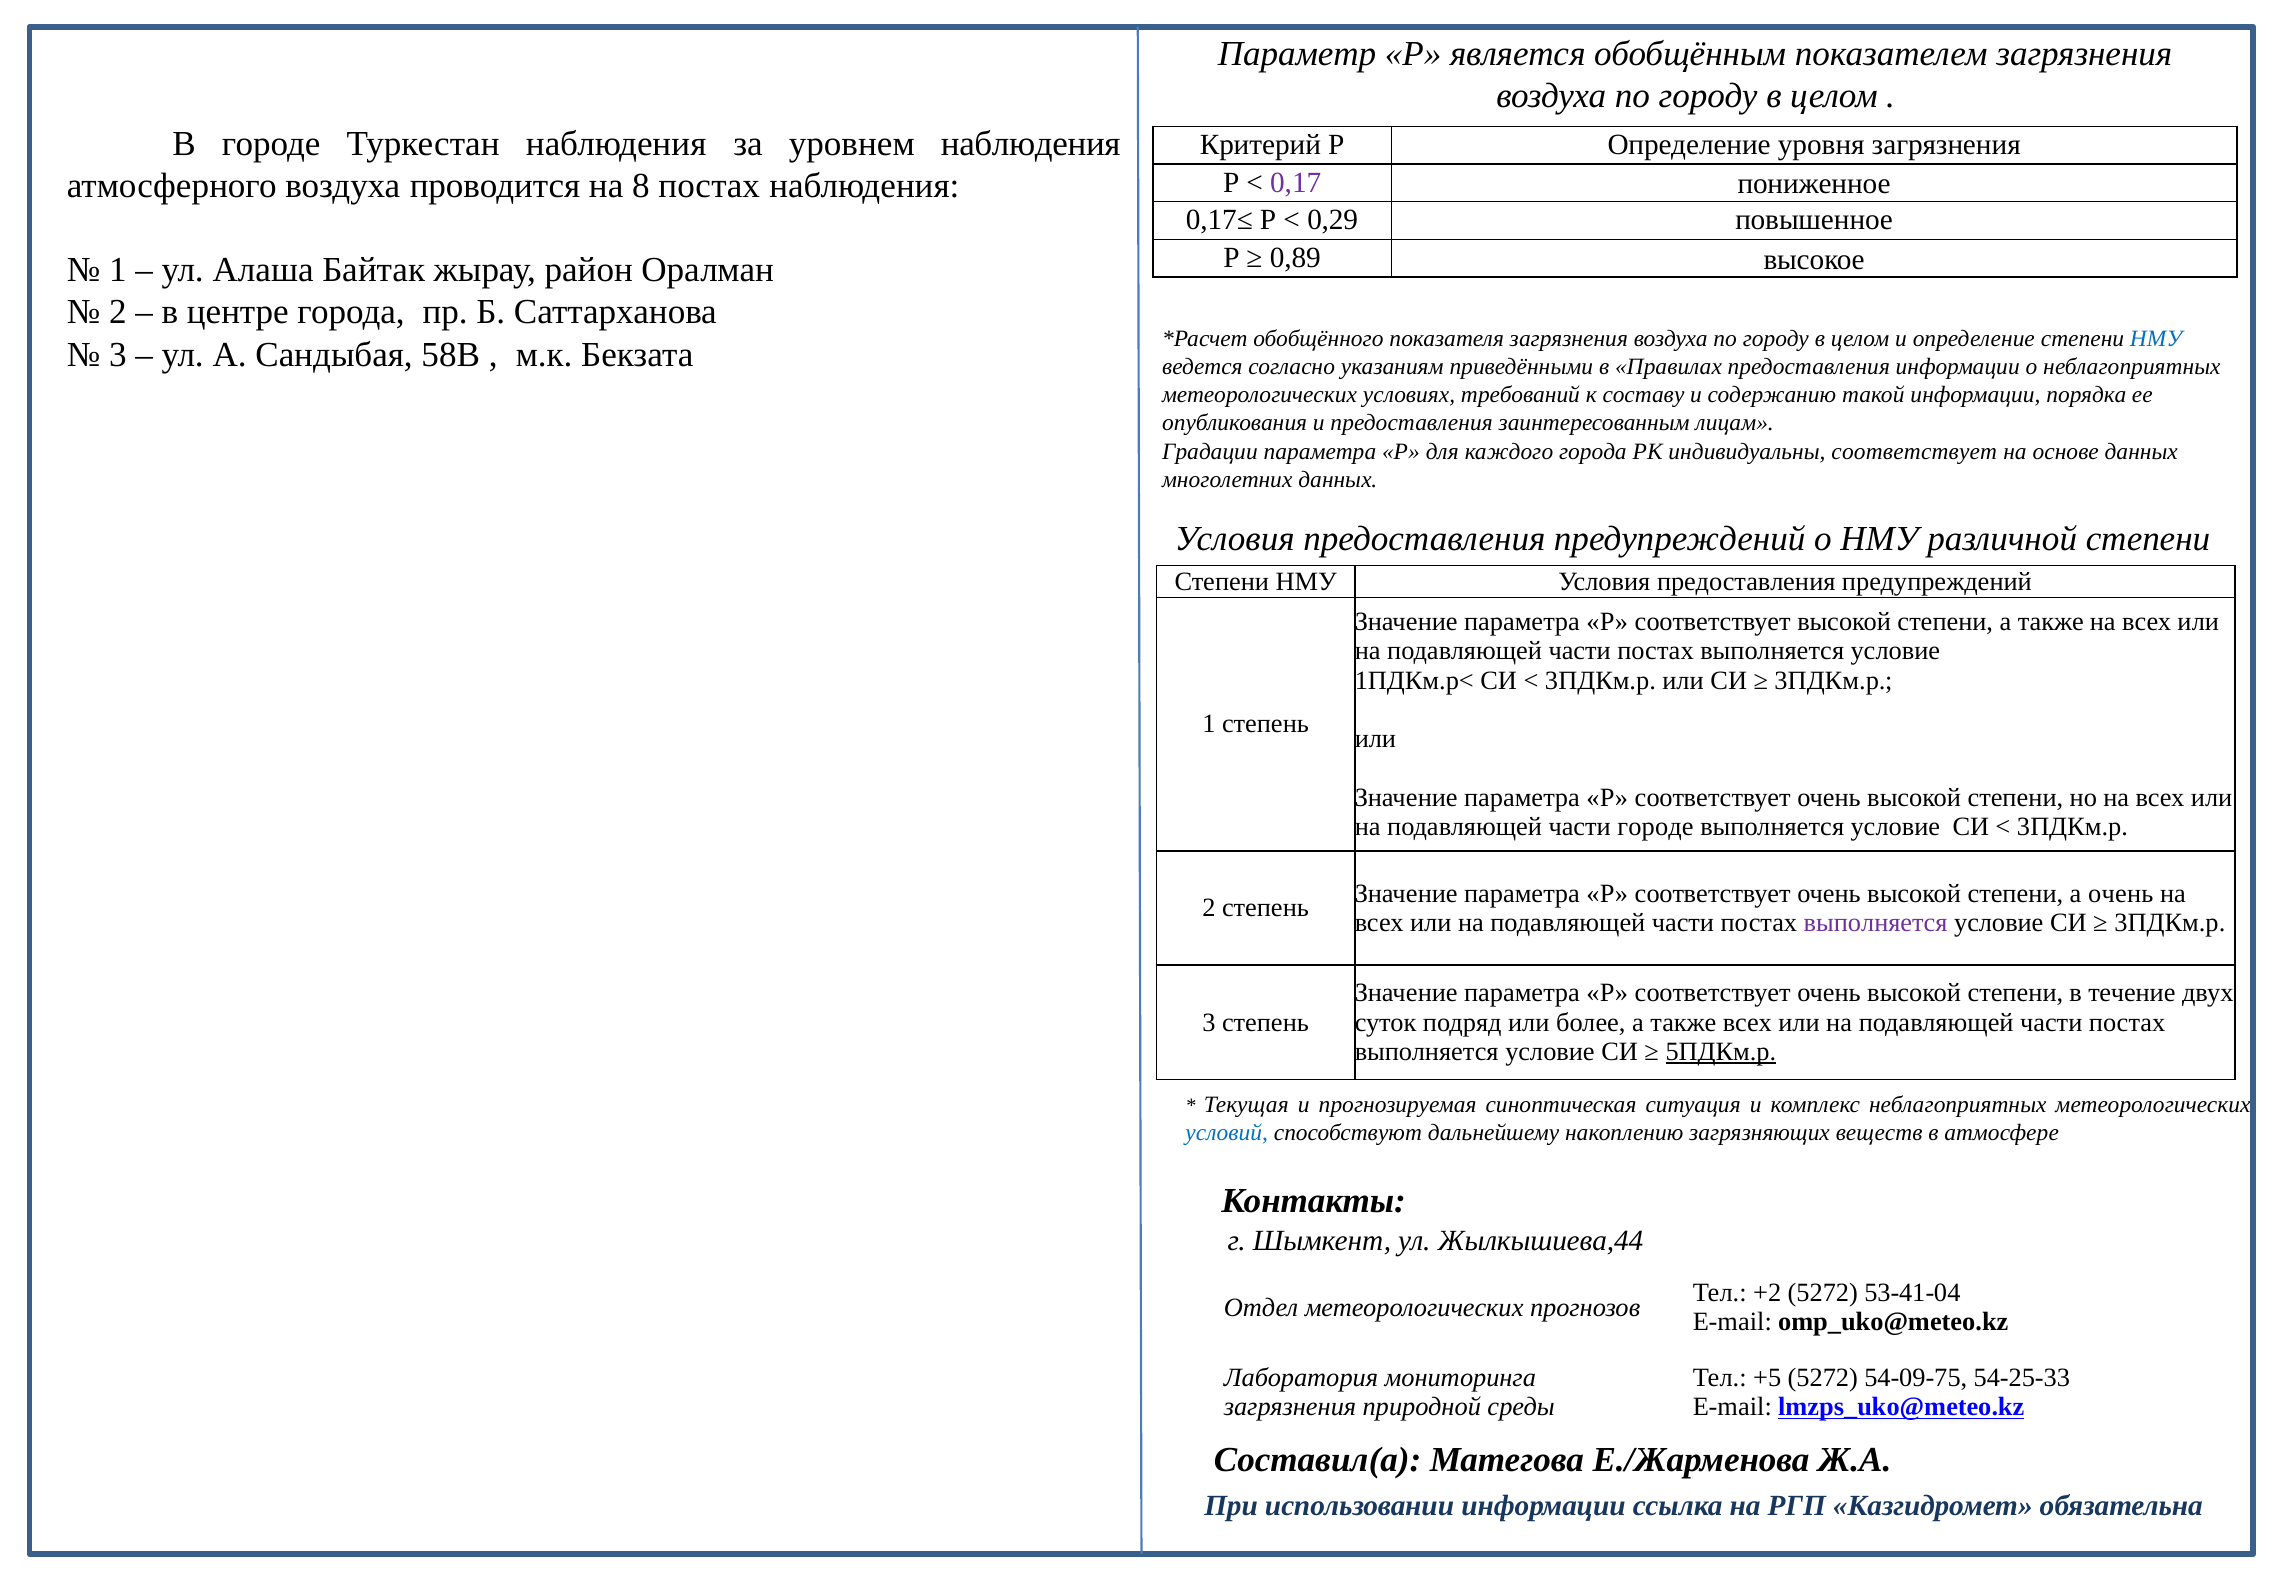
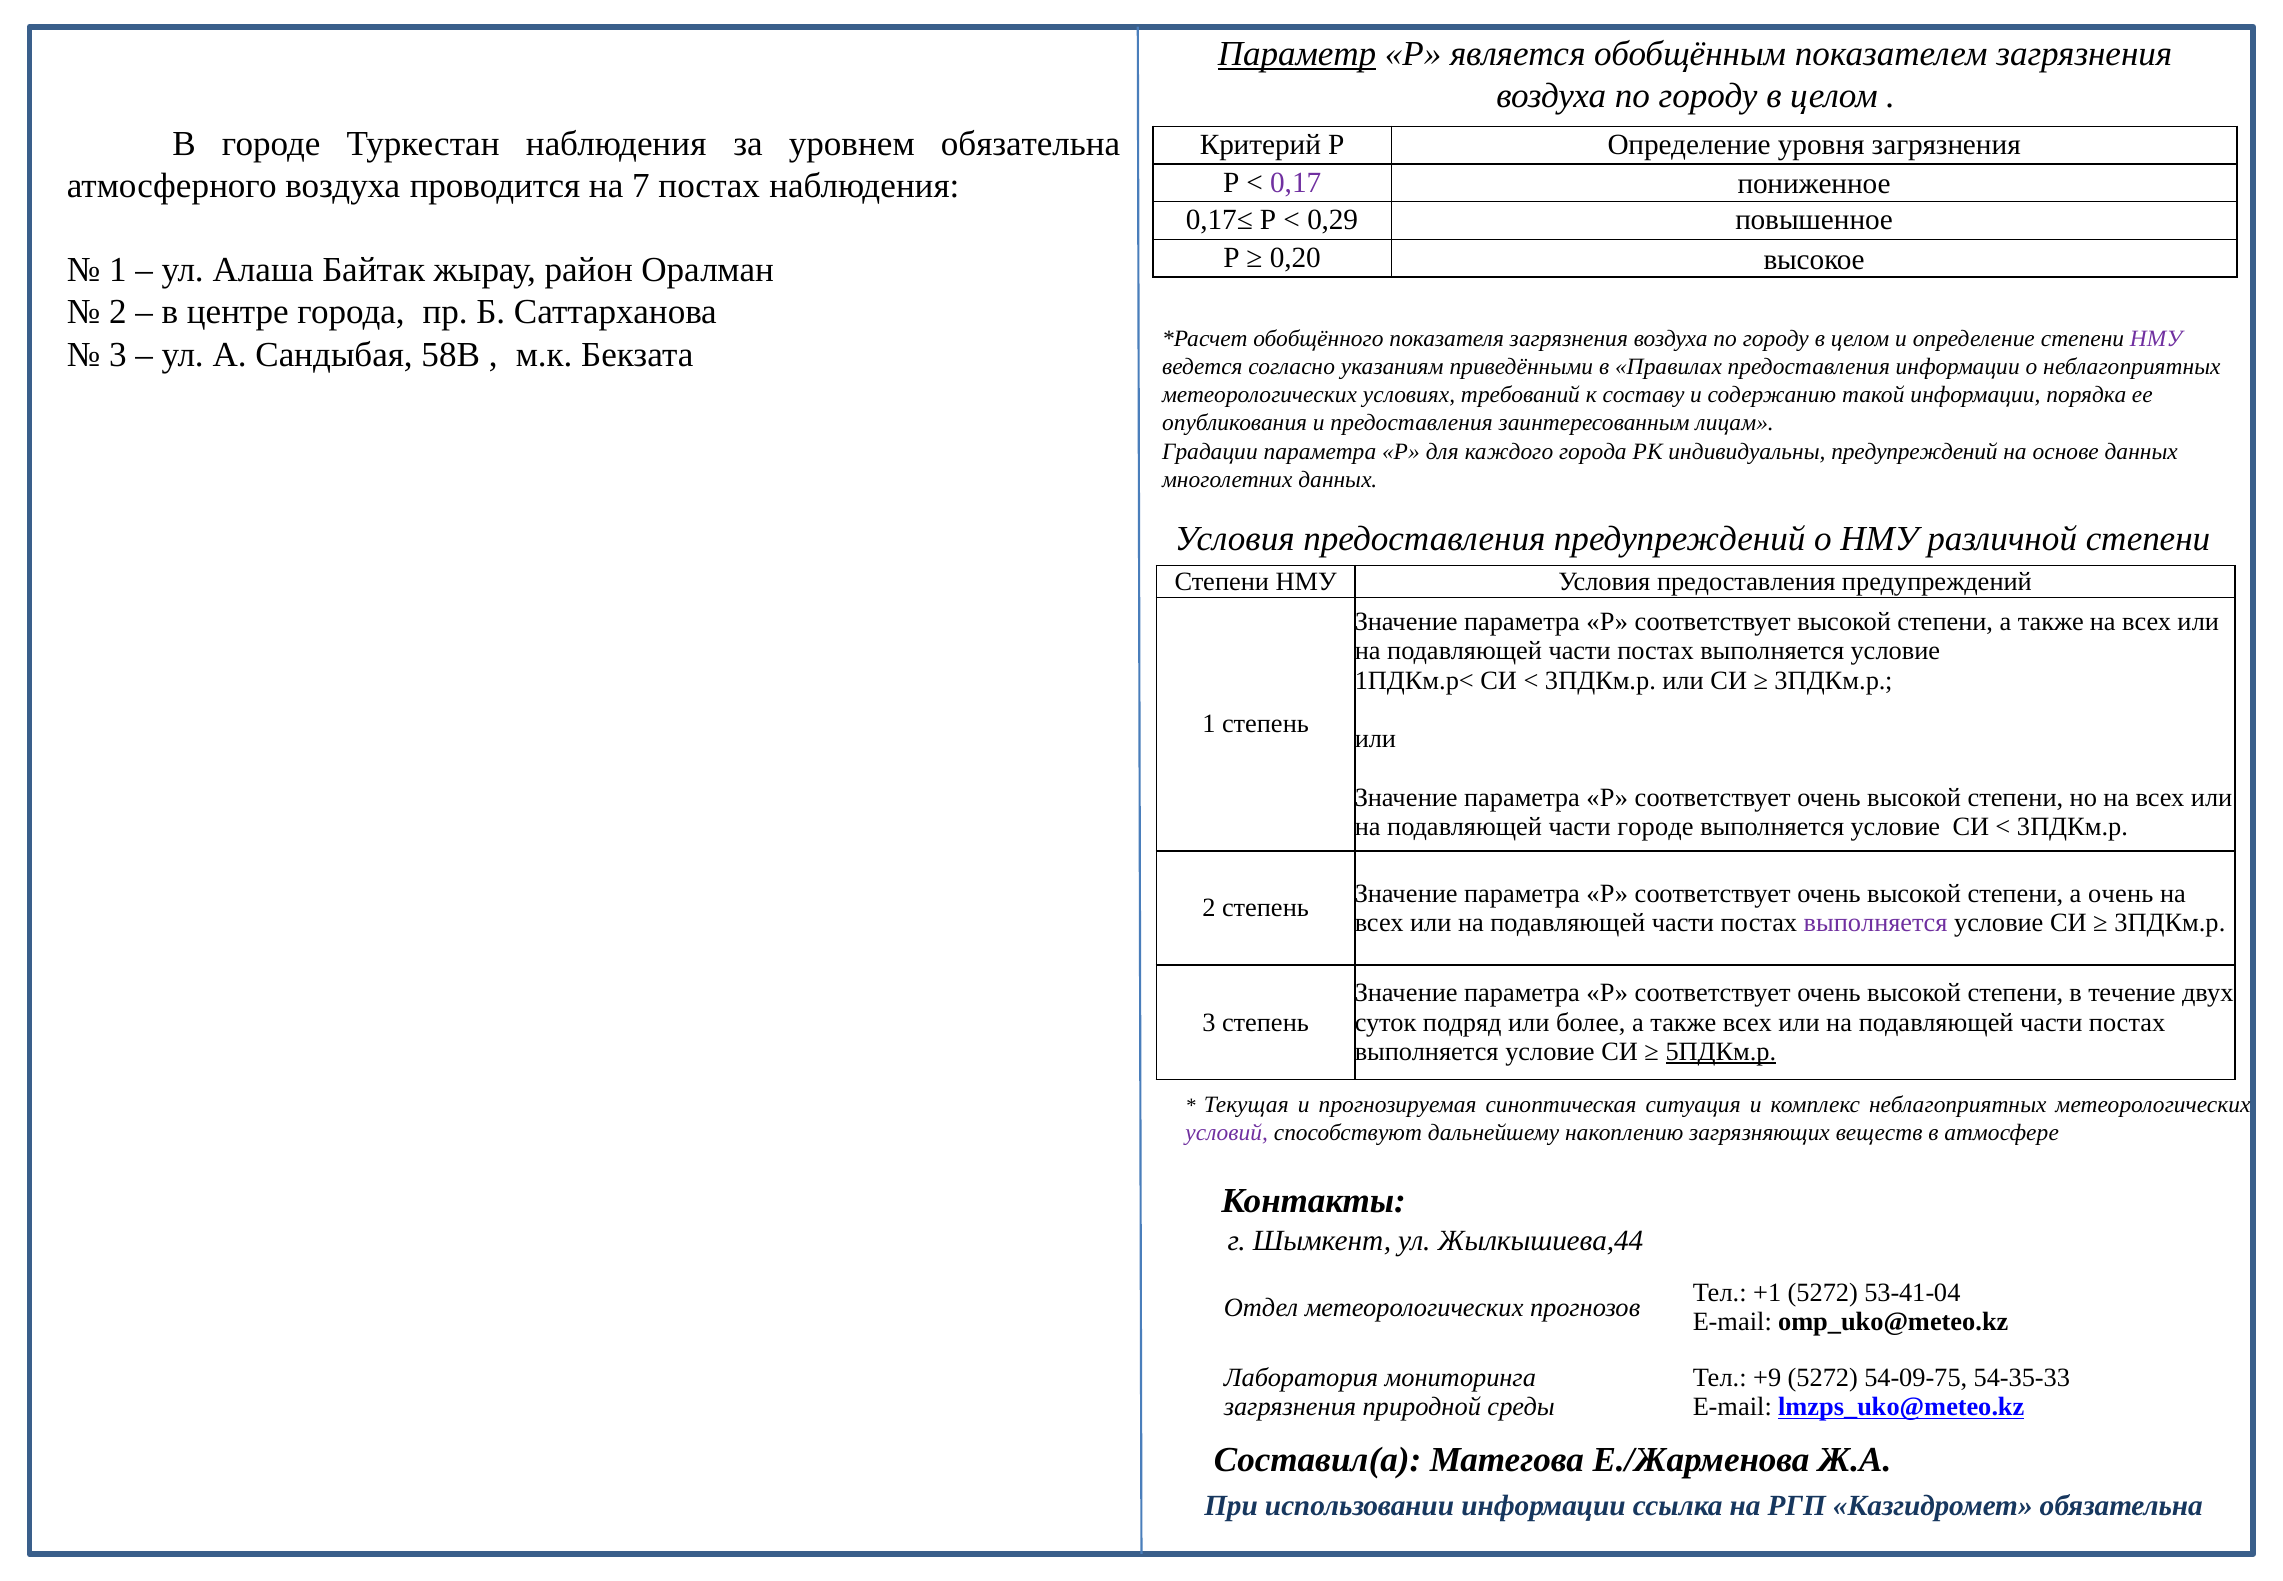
Параметр underline: none -> present
уровнем наблюдения: наблюдения -> обязательна
8: 8 -> 7
0,89: 0,89 -> 0,20
НМУ at (2156, 339) colour: blue -> purple
индивидуальны соответствует: соответствует -> предупреждений
условий colour: blue -> purple
+2: +2 -> +1
+5: +5 -> +9
54-25-33: 54-25-33 -> 54-35-33
